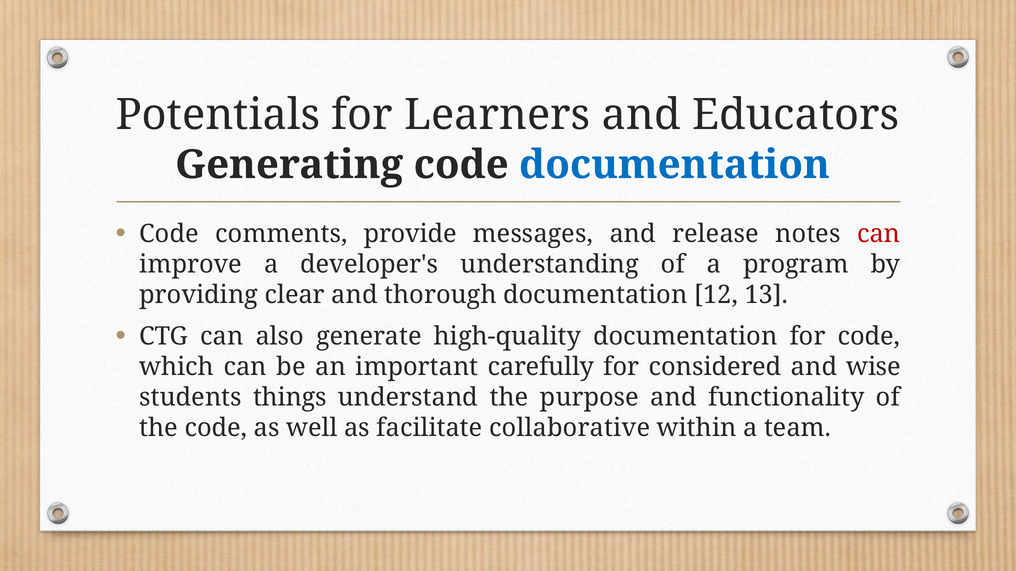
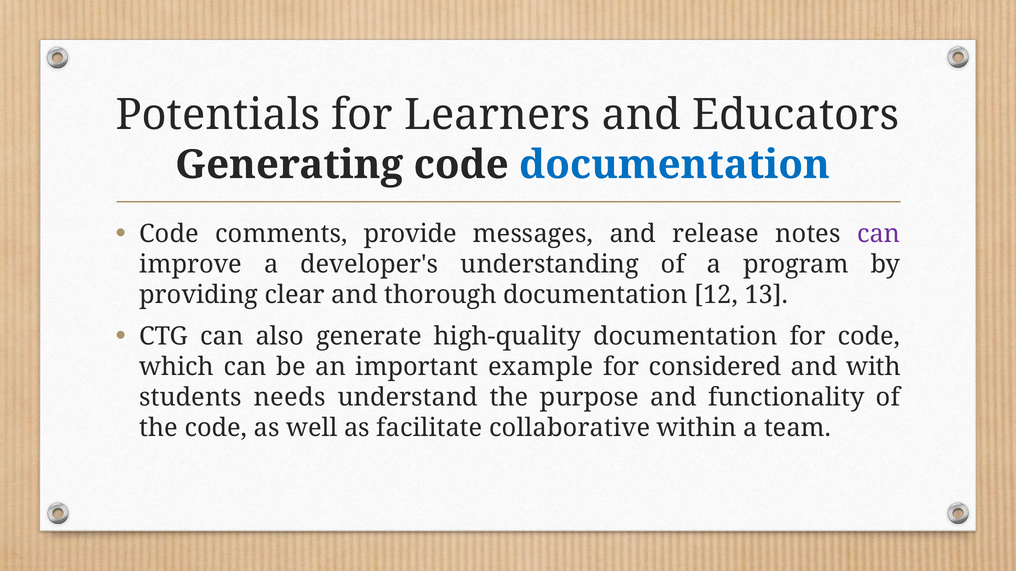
can at (879, 234) colour: red -> purple
carefully: carefully -> example
wise: wise -> with
things: things -> needs
